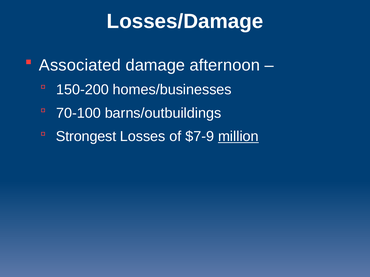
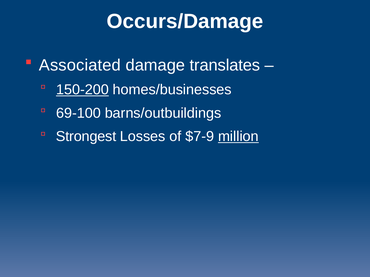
Losses/Damage: Losses/Damage -> Occurs/Damage
afternoon: afternoon -> translates
150-200 underline: none -> present
70-100: 70-100 -> 69-100
